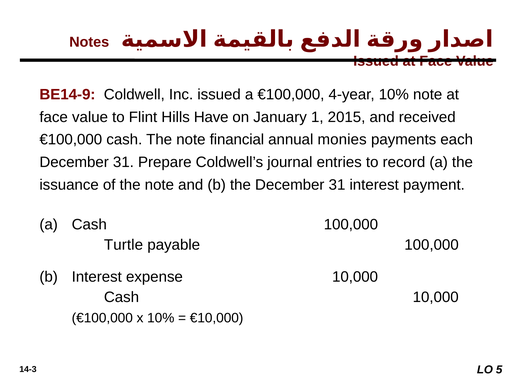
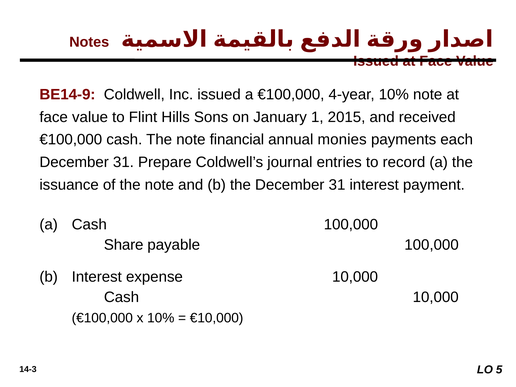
Have: Have -> Sons
Turtle: Turtle -> Share
